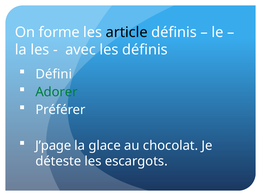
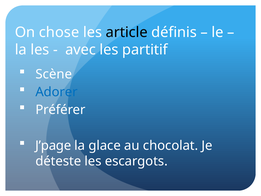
forme: forme -> chose
les définis: définis -> partitif
Défini: Défini -> Scène
Adorer colour: green -> blue
